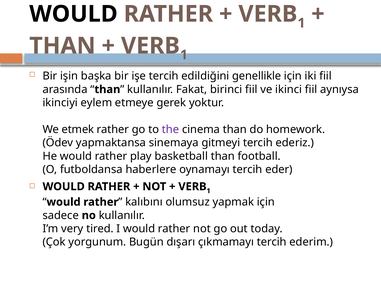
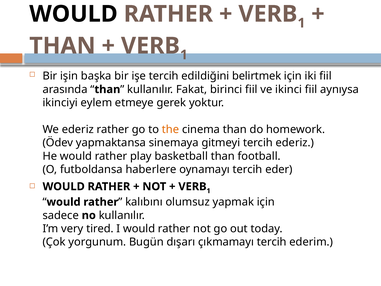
genellikle: genellikle -> belirtmek
We etmek: etmek -> ederiz
the colour: purple -> orange
